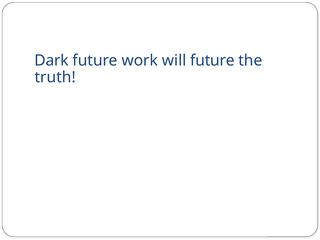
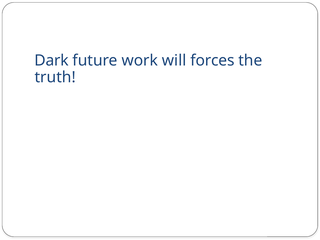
will future: future -> forces
